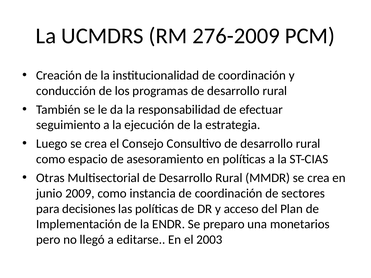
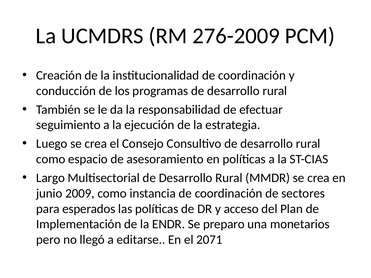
Otras: Otras -> Largo
decisiones: decisiones -> esperados
2003: 2003 -> 2071
